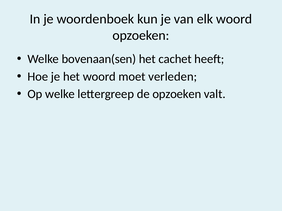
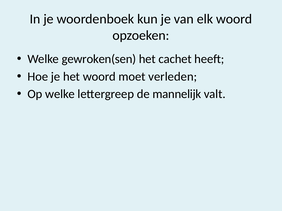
bovenaan(sen: bovenaan(sen -> gewroken(sen
de opzoeken: opzoeken -> mannelijk
